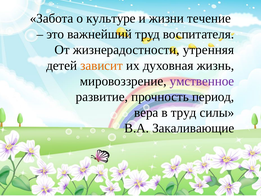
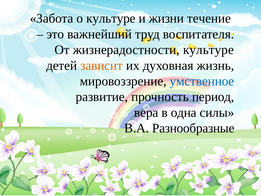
жизнерадостности утренняя: утренняя -> культуре
умственное colour: purple -> blue
в труд: труд -> одна
Закаливающие: Закаливающие -> Разнообразные
